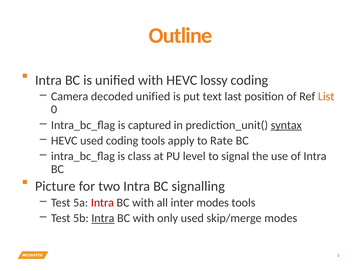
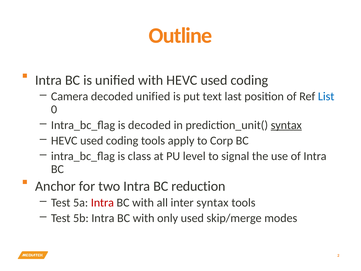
with HEVC lossy: lossy -> used
List colour: orange -> blue
is captured: captured -> decoded
Rate: Rate -> Corp
Picture: Picture -> Anchor
signalling: signalling -> reduction
inter modes: modes -> syntax
Intra at (103, 218) underline: present -> none
